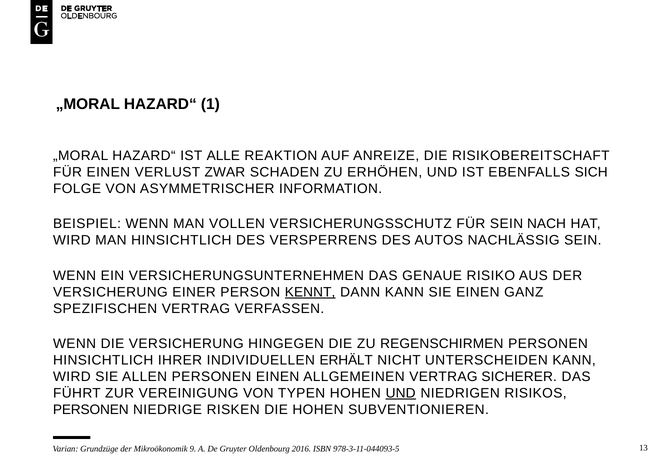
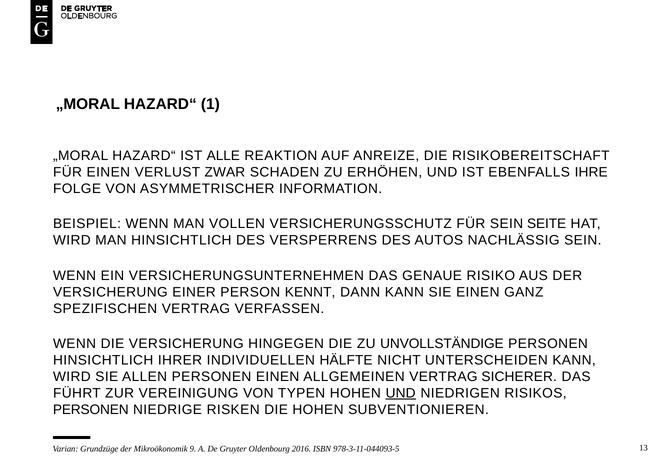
SICH: SICH -> IHRE
NACH: NACH -> SEITE
KENNT underline: present -> none
REGENSCHIRMEN: REGENSCHIRMEN -> UNVOLLSTÄNDIGE
ERHÄLT: ERHÄLT -> HÄLFTE
